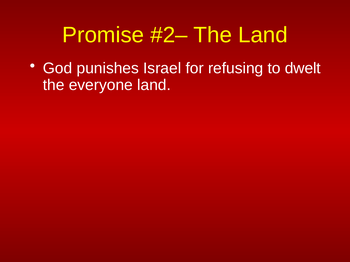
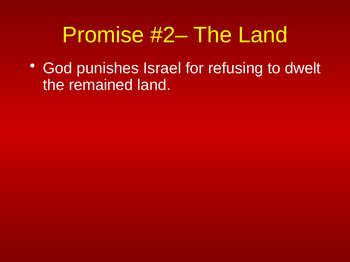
everyone: everyone -> remained
